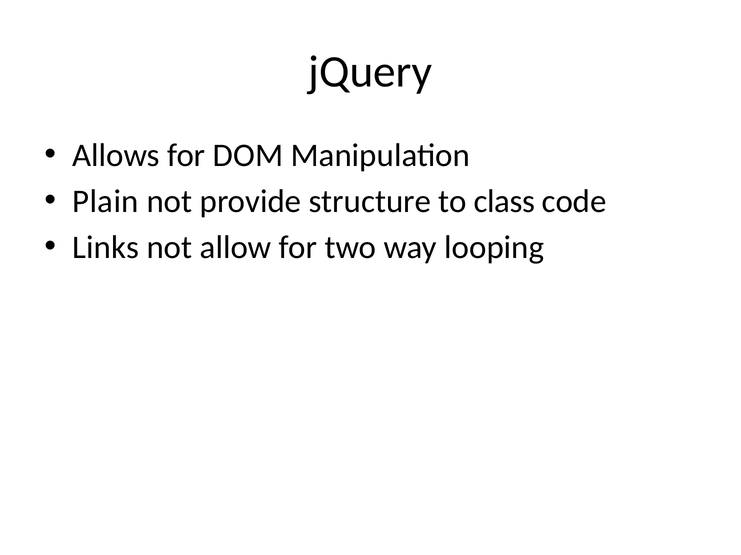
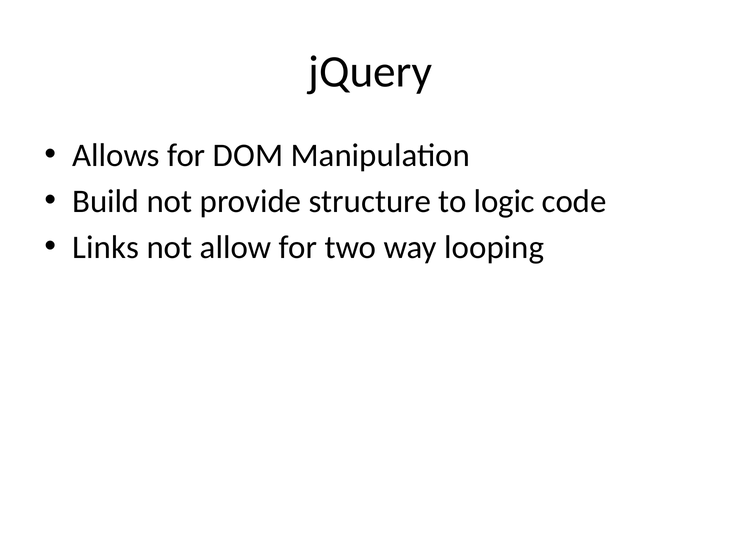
Plain: Plain -> Build
class: class -> logic
